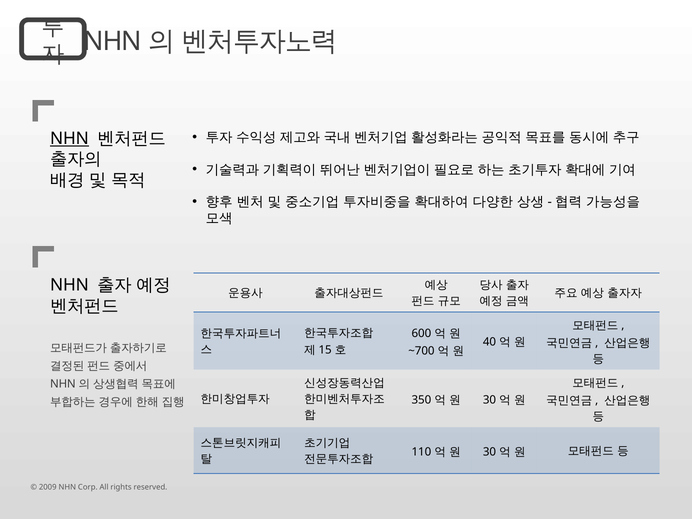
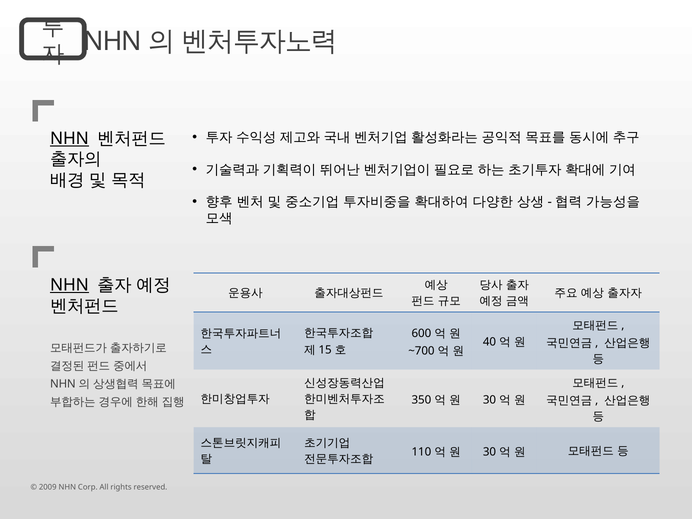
NHN at (69, 285) underline: none -> present
